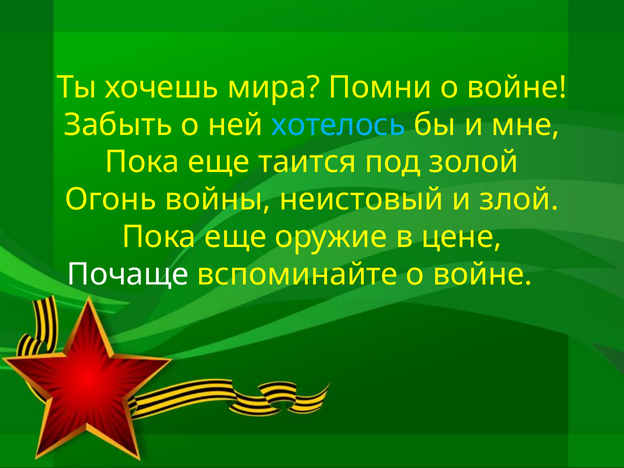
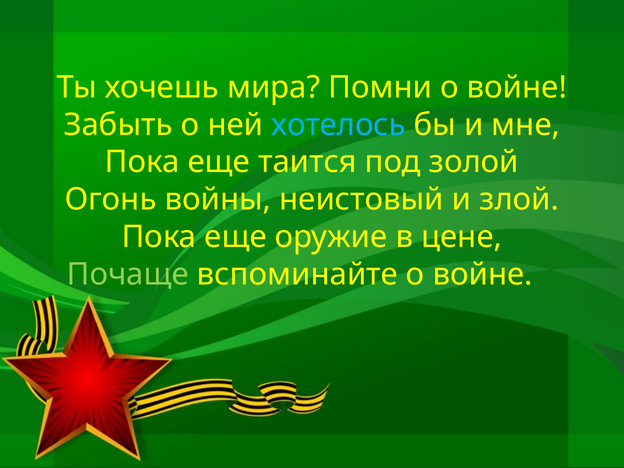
Почаще colour: white -> light green
